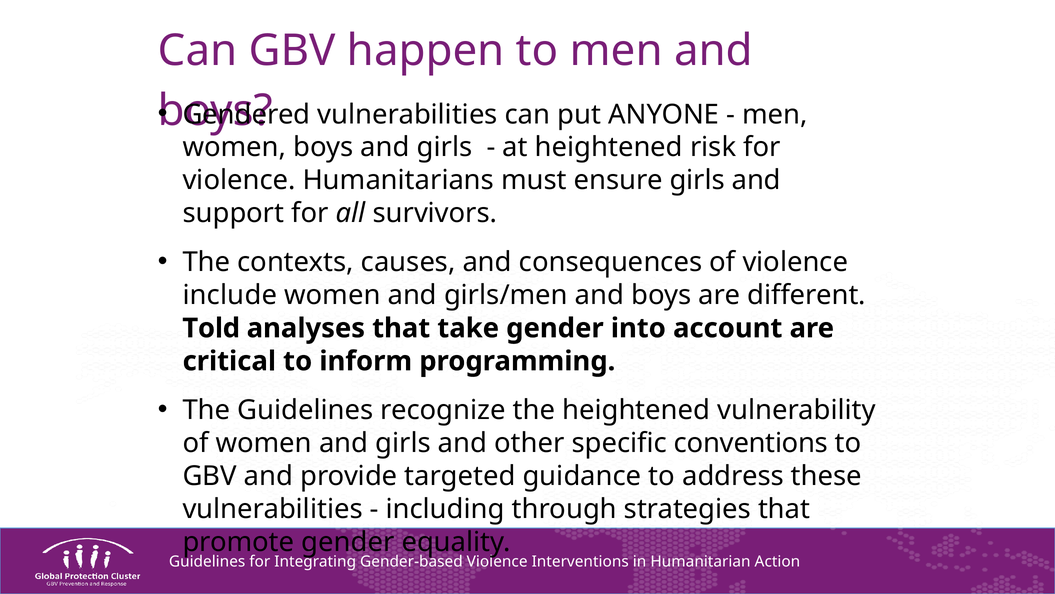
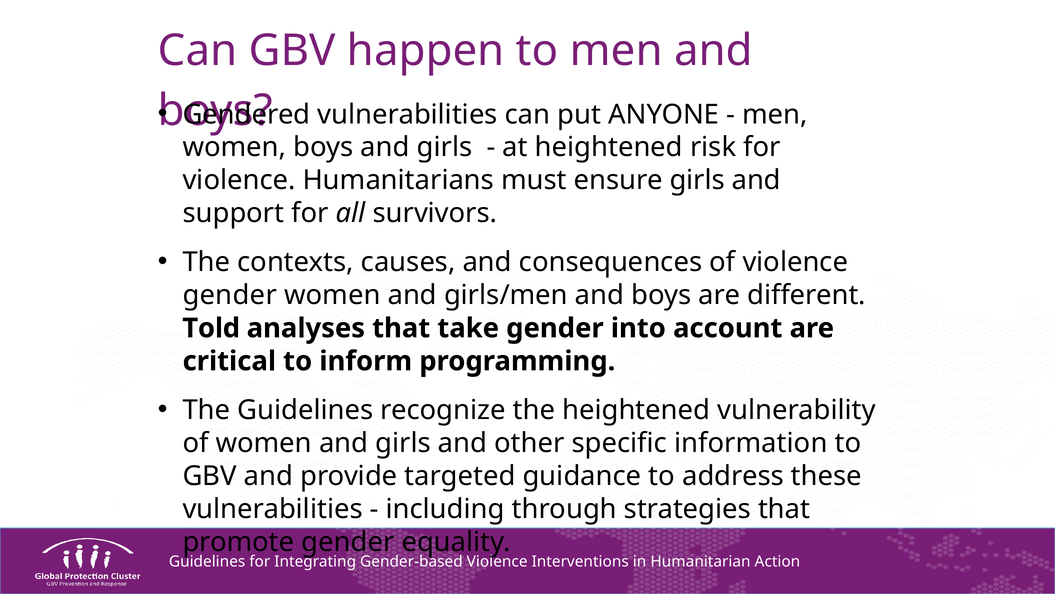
include at (230, 295): include -> gender
conventions: conventions -> information
